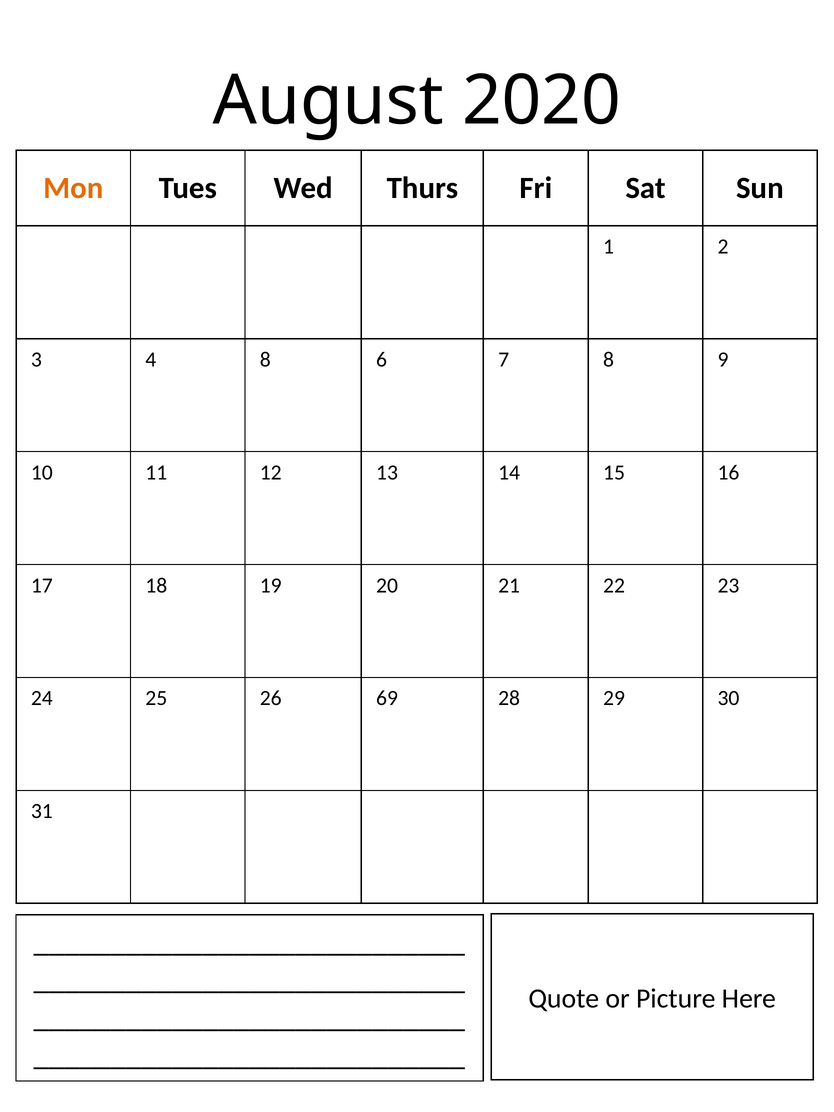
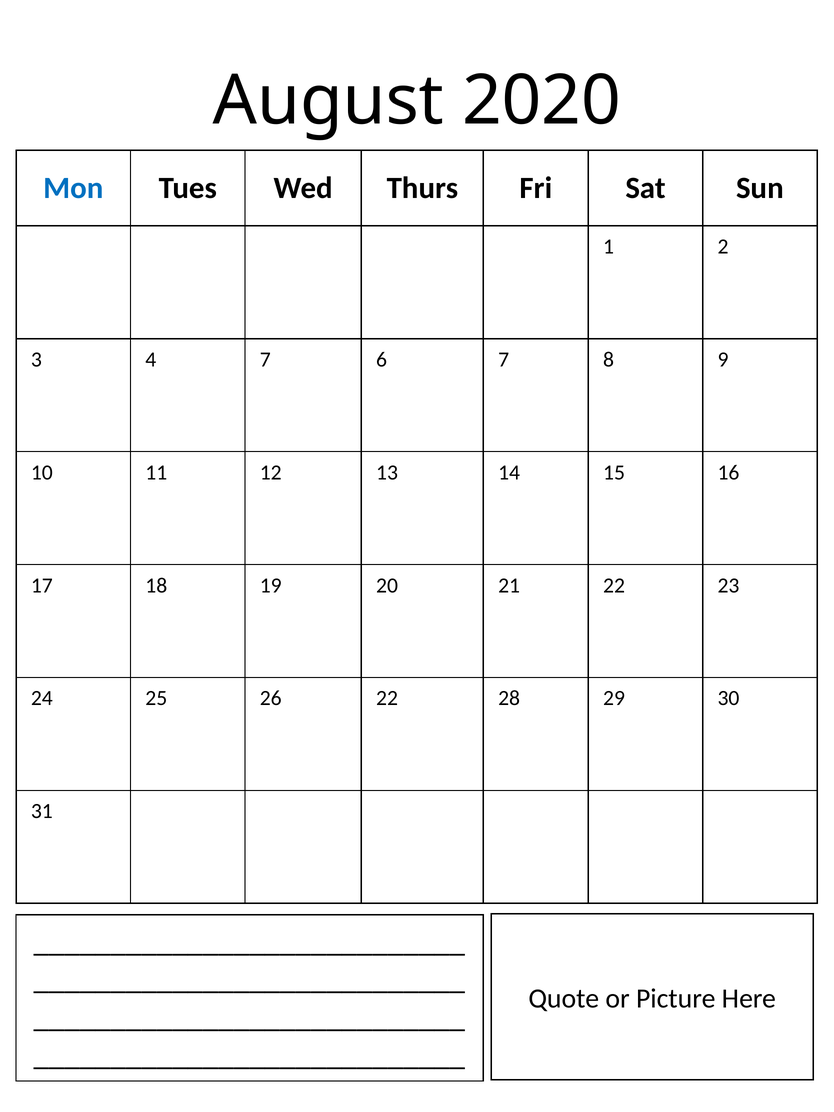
Mon colour: orange -> blue
4 8: 8 -> 7
26 69: 69 -> 22
